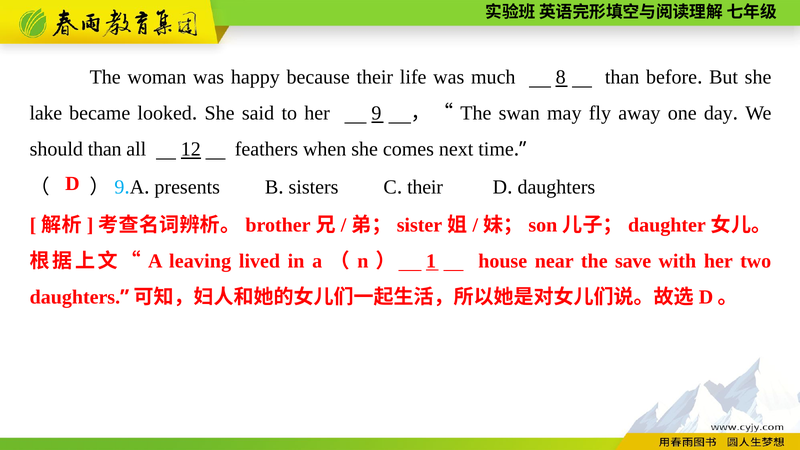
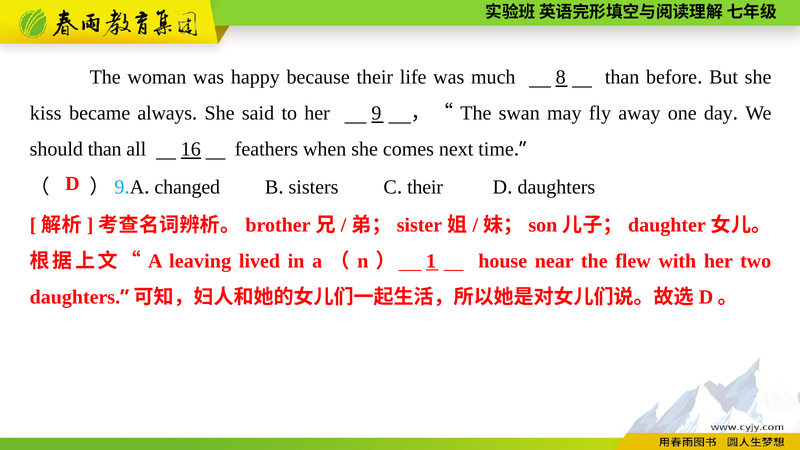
lake: lake -> kiss
looked: looked -> always
12: 12 -> 16
presents: presents -> changed
save: save -> flew
